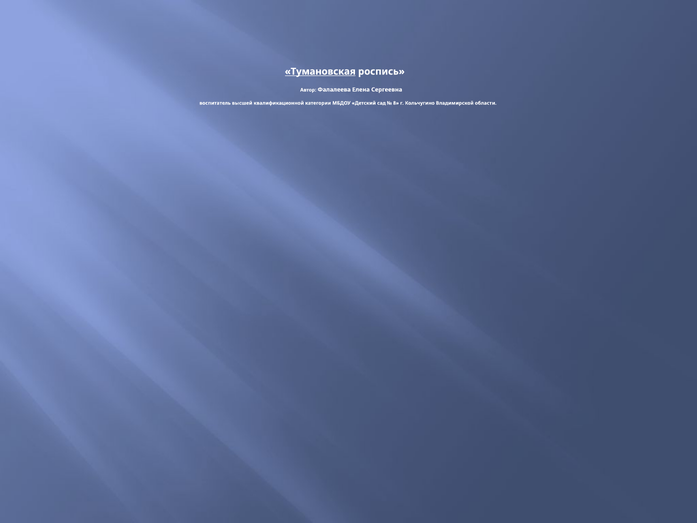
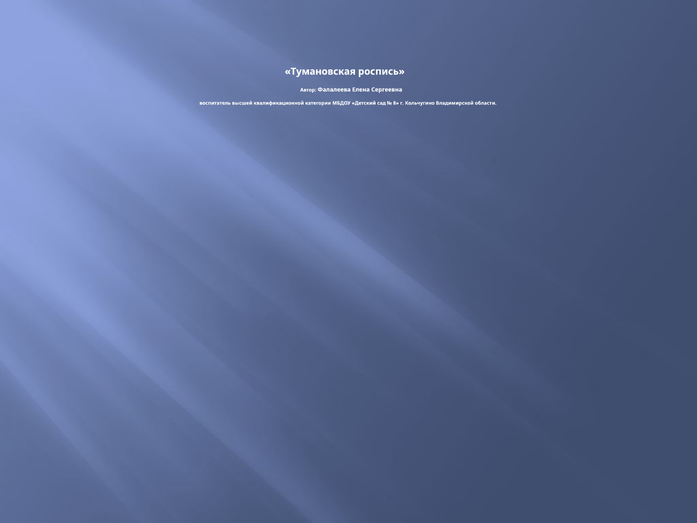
Тумановская underline: present -> none
